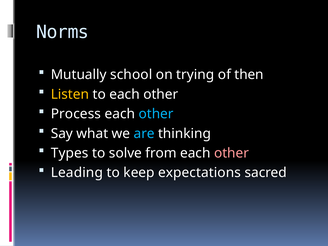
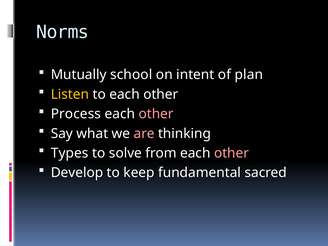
trying: trying -> intent
then: then -> plan
other at (156, 114) colour: light blue -> pink
are colour: light blue -> pink
Leading: Leading -> Develop
expectations: expectations -> fundamental
